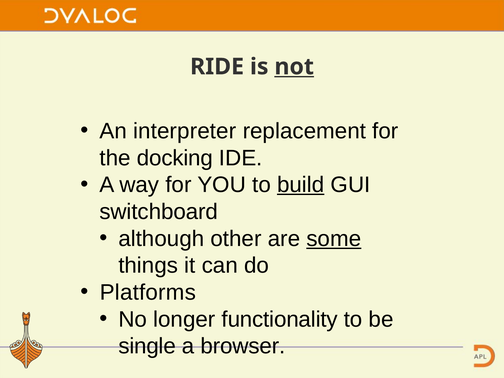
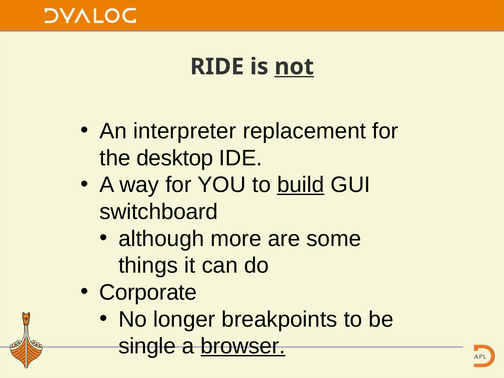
docking: docking -> desktop
other: other -> more
some underline: present -> none
Platforms: Platforms -> Corporate
functionality: functionality -> breakpoints
browser underline: none -> present
